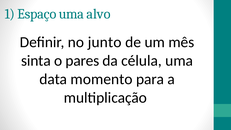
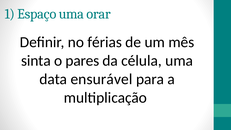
alvo: alvo -> orar
junto: junto -> férias
momento: momento -> ensurável
